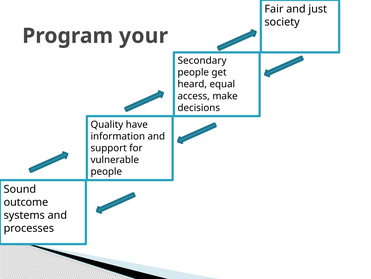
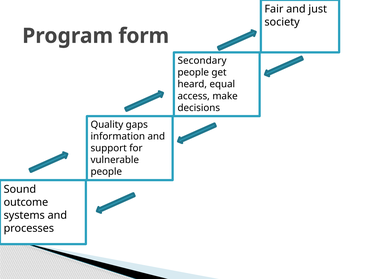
your: your -> form
have: have -> gaps
